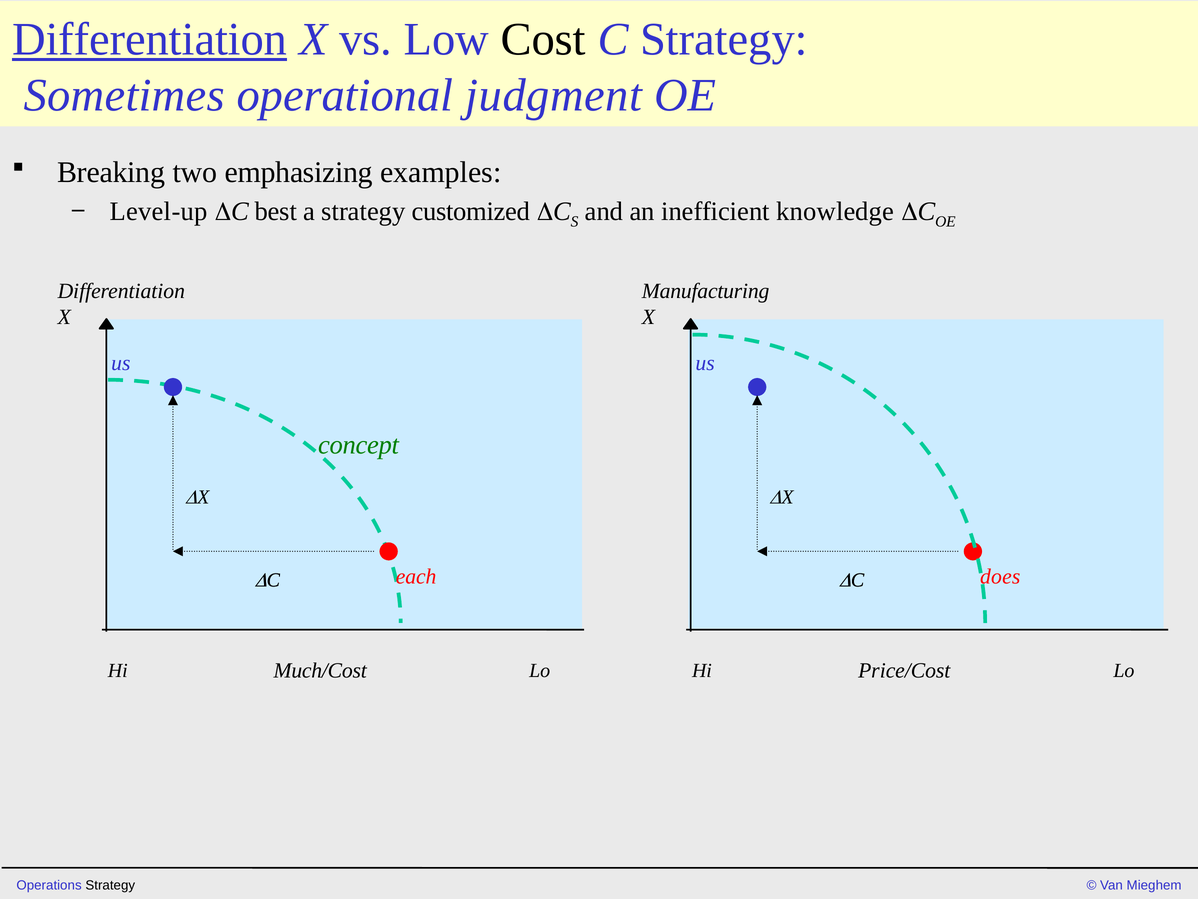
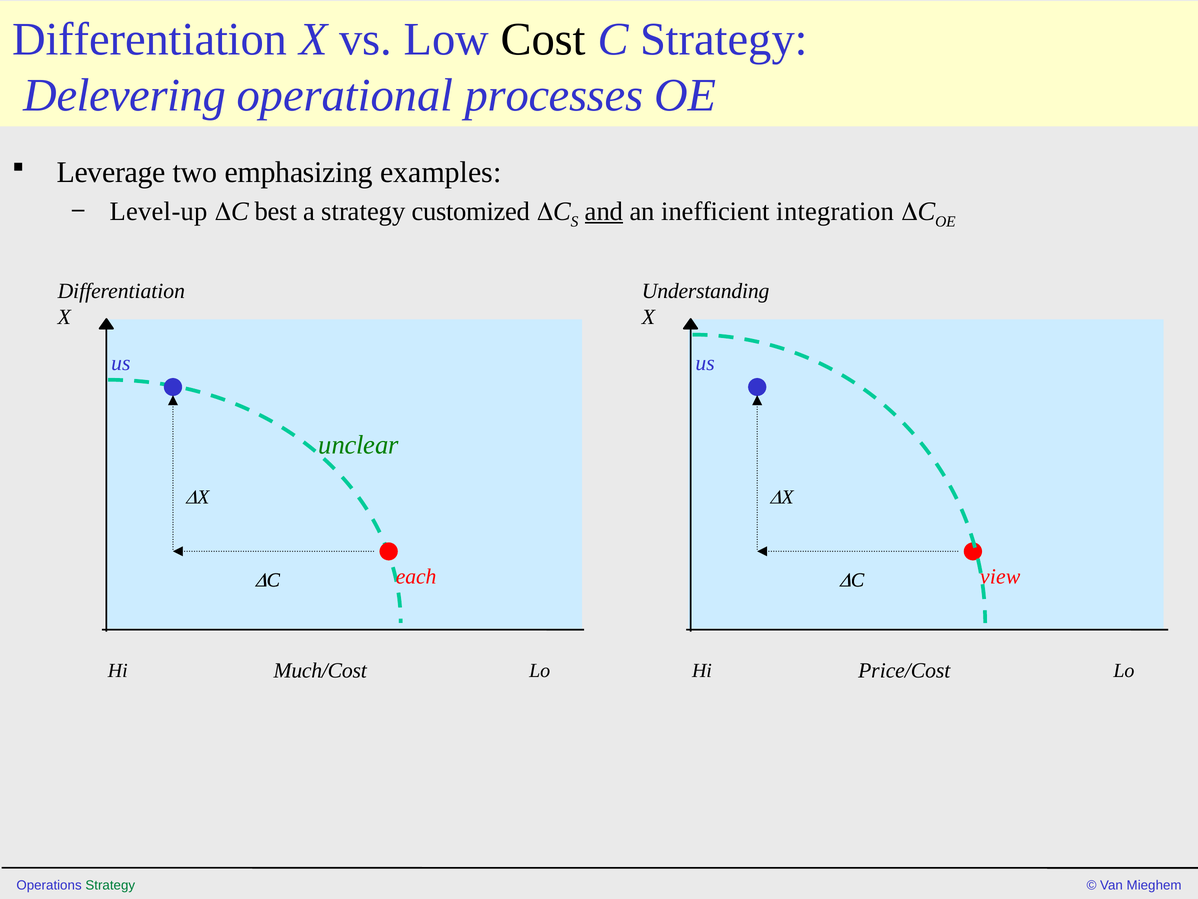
Differentiation at (150, 40) underline: present -> none
Sometimes: Sometimes -> Delevering
judgment: judgment -> processes
Breaking: Breaking -> Leverage
and underline: none -> present
knowledge: knowledge -> integration
Manufacturing: Manufacturing -> Understanding
concept: concept -> unclear
does: does -> view
Strategy at (110, 885) colour: black -> green
